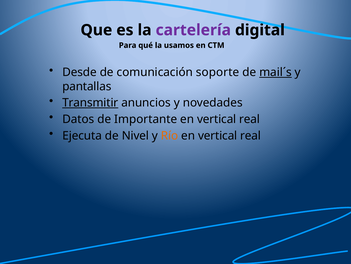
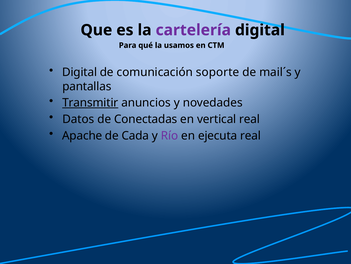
Desde at (80, 72): Desde -> Digital
mail´s underline: present -> none
Importante: Importante -> Conectadas
Ejecuta: Ejecuta -> Apache
Nivel: Nivel -> Cada
Río colour: orange -> purple
vertical at (218, 135): vertical -> ejecuta
